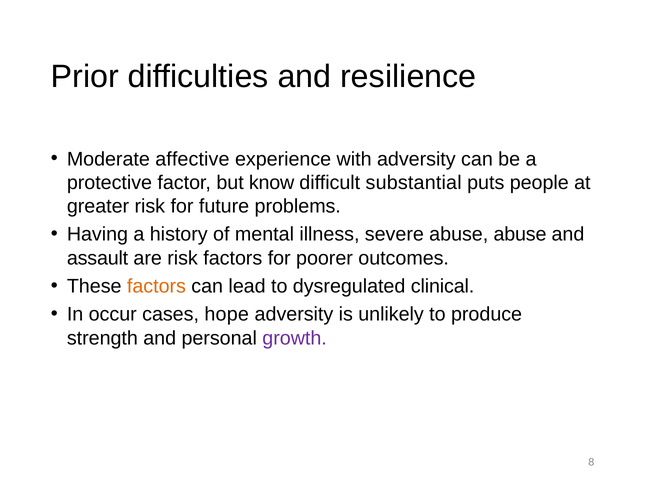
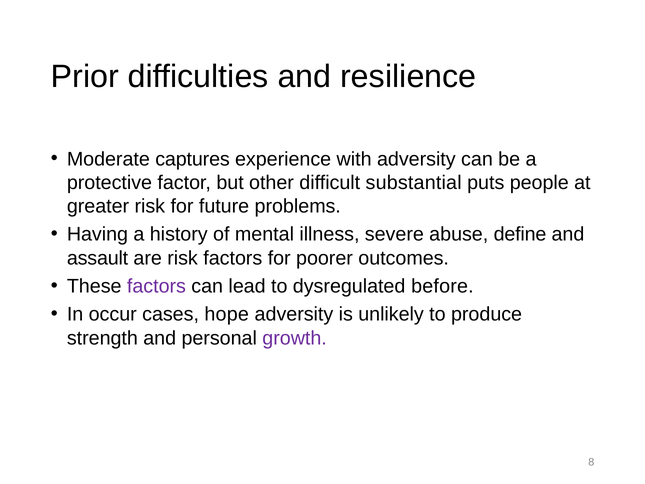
affective: affective -> captures
know: know -> other
abuse abuse: abuse -> define
factors at (156, 286) colour: orange -> purple
clinical: clinical -> before
